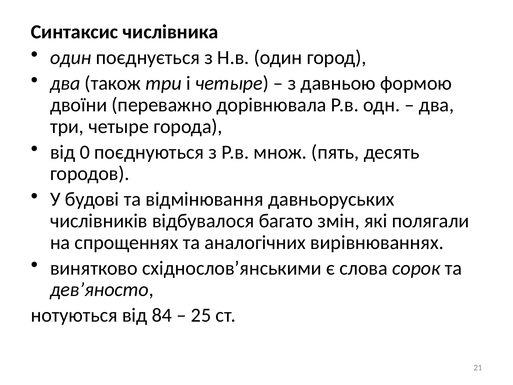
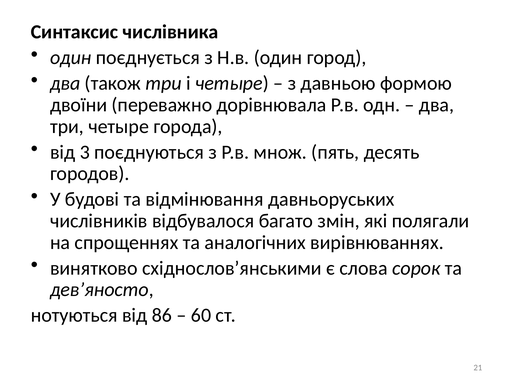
0: 0 -> 3
84: 84 -> 86
25: 25 -> 60
